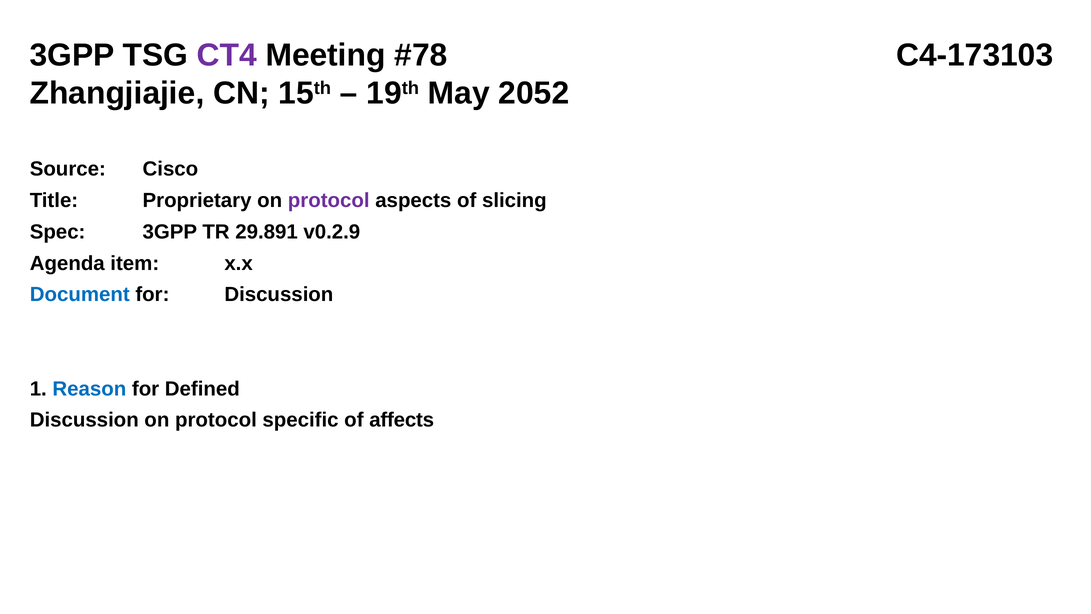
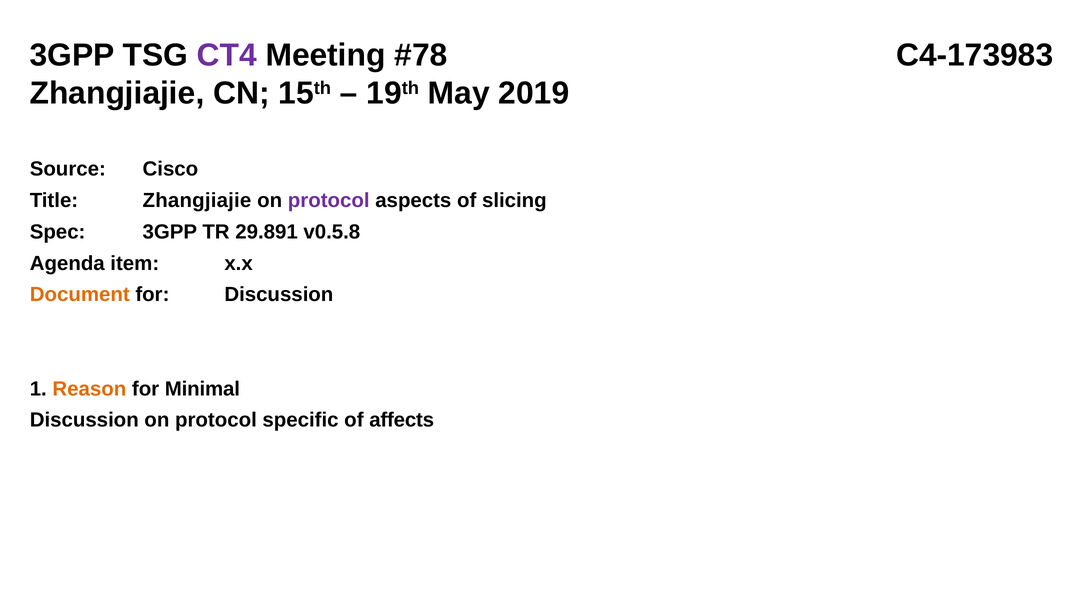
C4-173103: C4-173103 -> C4-173983
2052: 2052 -> 2019
Title Proprietary: Proprietary -> Zhangjiajie
v0.2.9: v0.2.9 -> v0.5.8
Document colour: blue -> orange
Reason colour: blue -> orange
Defined: Defined -> Minimal
